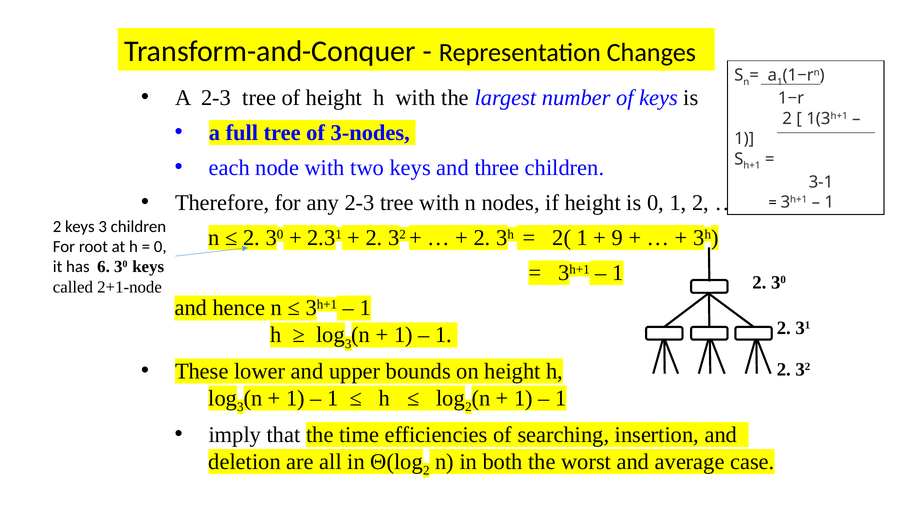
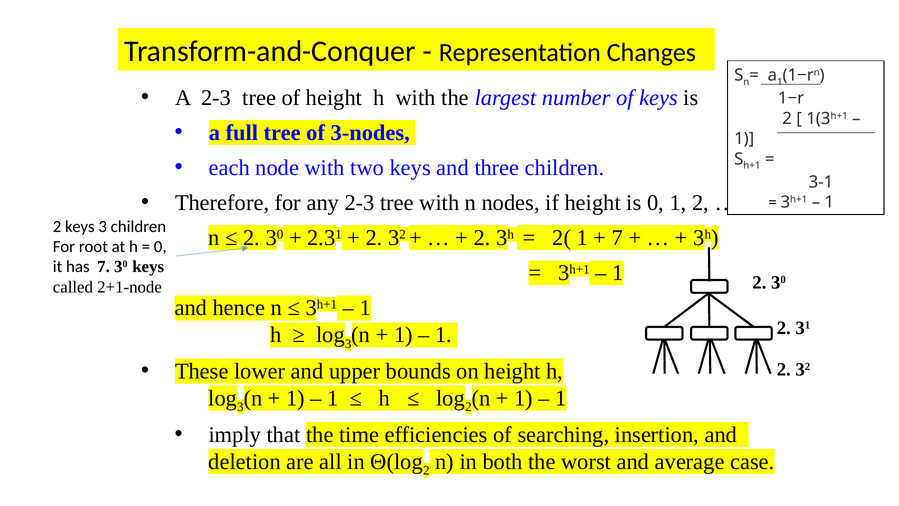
9 at (617, 238): 9 -> 7
has 6: 6 -> 7
